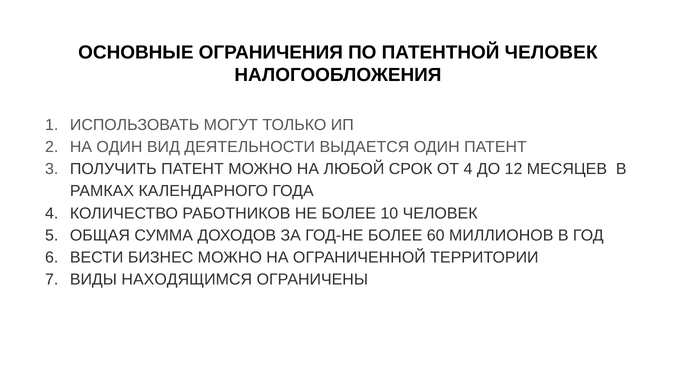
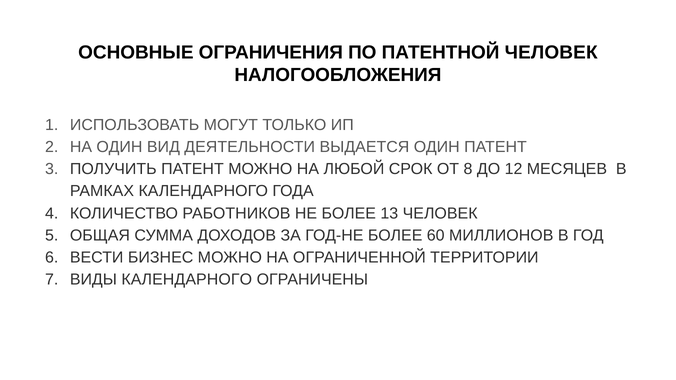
ОТ 4: 4 -> 8
10: 10 -> 13
ВИДЫ НАХОДЯЩИМСЯ: НАХОДЯЩИМСЯ -> КАЛЕНДАРНОГО
